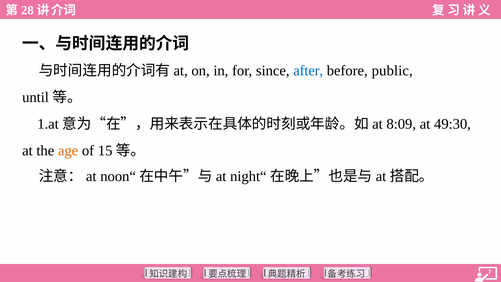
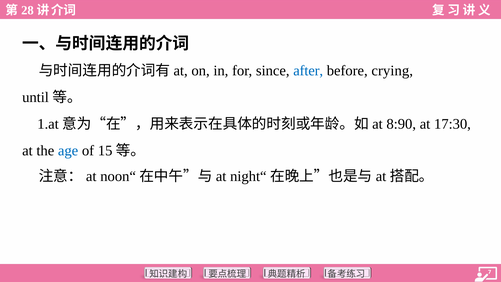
public: public -> crying
8:09: 8:09 -> 8:90
49:30: 49:30 -> 17:30
age colour: orange -> blue
